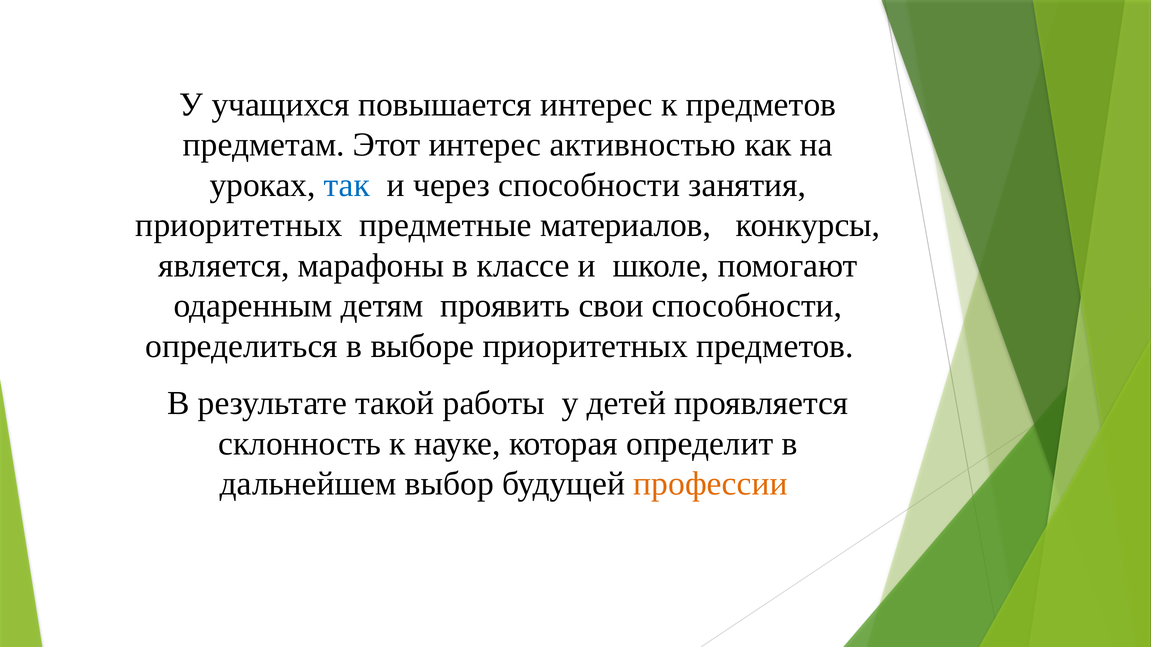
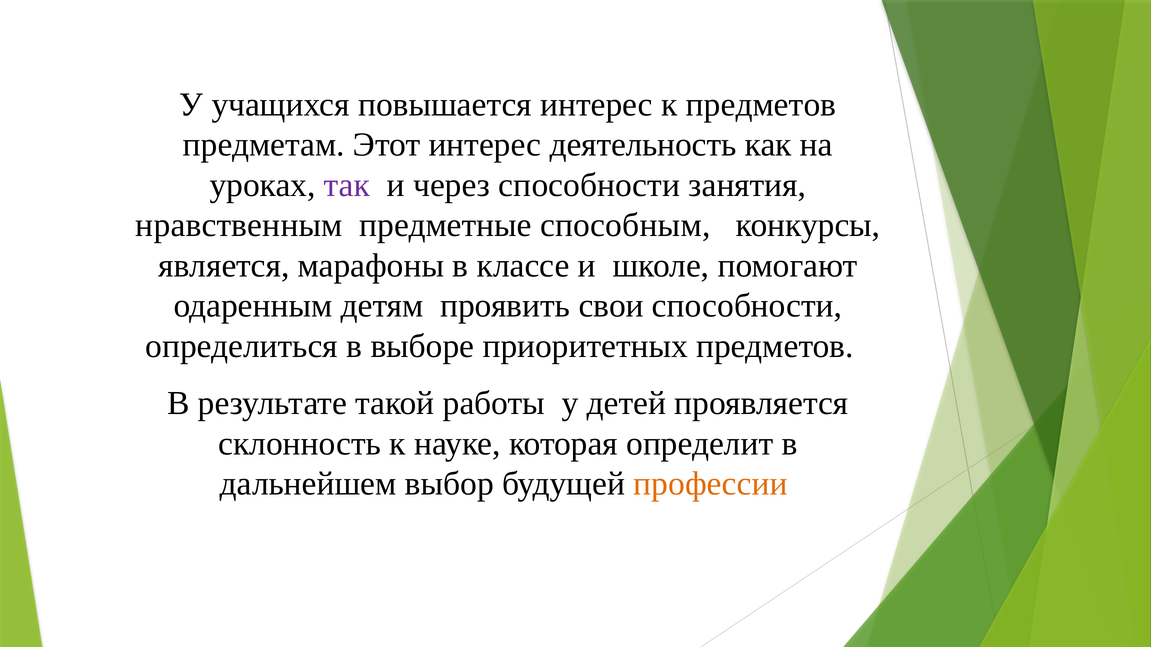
активностью: активностью -> деятельность
так colour: blue -> purple
приоритетных at (239, 225): приоритетных -> нравственным
материалов: материалов -> способным
